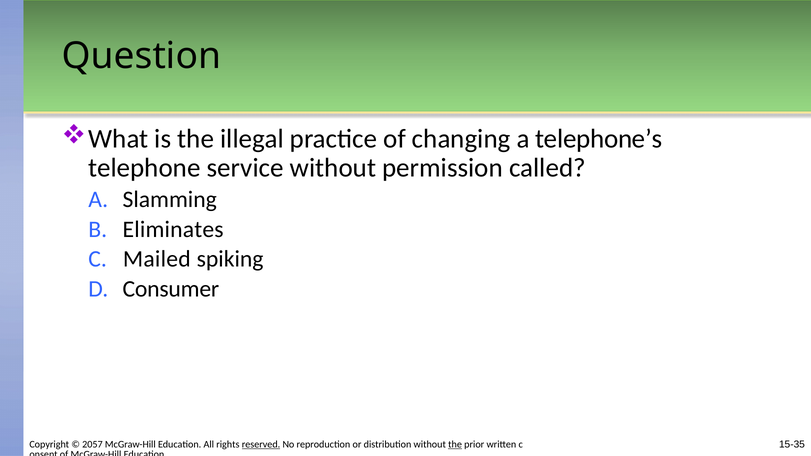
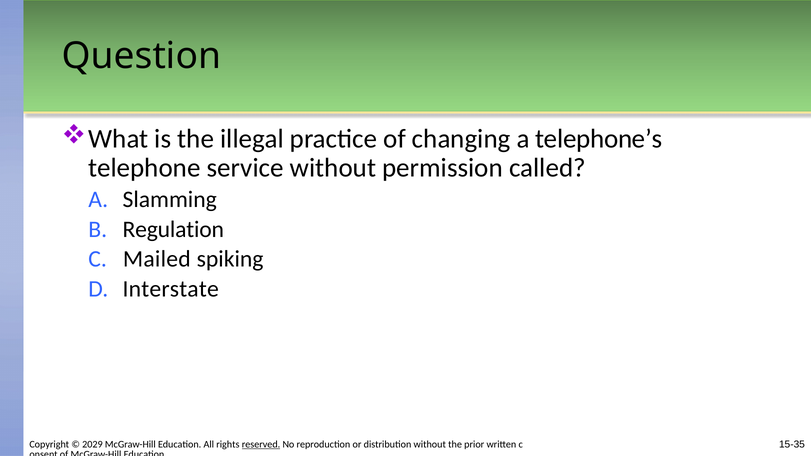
Eliminates: Eliminates -> Regulation
Consumer: Consumer -> Interstate
2057: 2057 -> 2029
the at (455, 445) underline: present -> none
